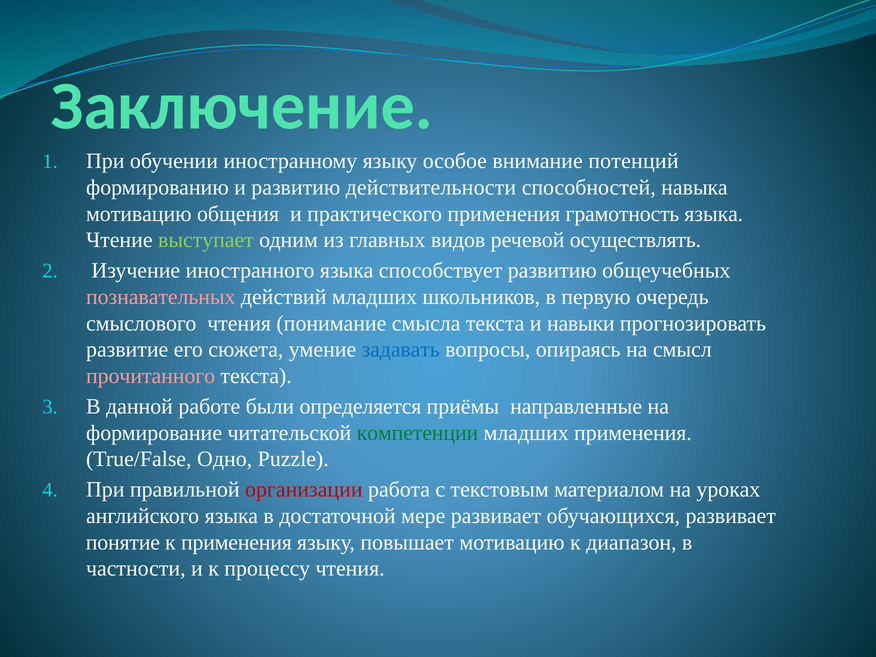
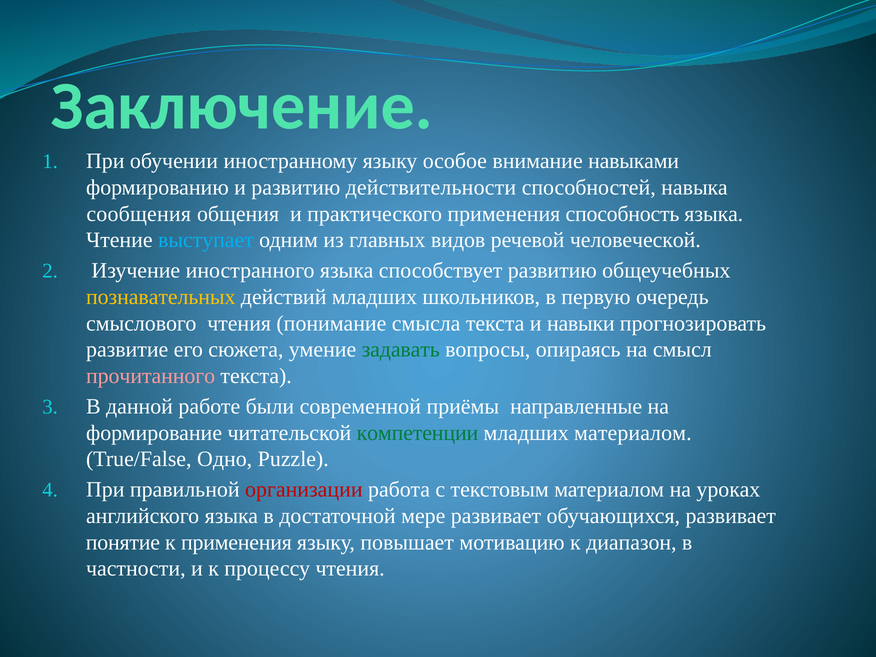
потенций: потенций -> навыками
мотивацию at (139, 214): мотивацию -> сообщения
грамотность: грамотность -> способность
выступает colour: light green -> light blue
осуществлять: осуществлять -> человеческой
познавательных colour: pink -> yellow
задавать colour: blue -> green
определяется: определяется -> современной
младших применения: применения -> материалом
